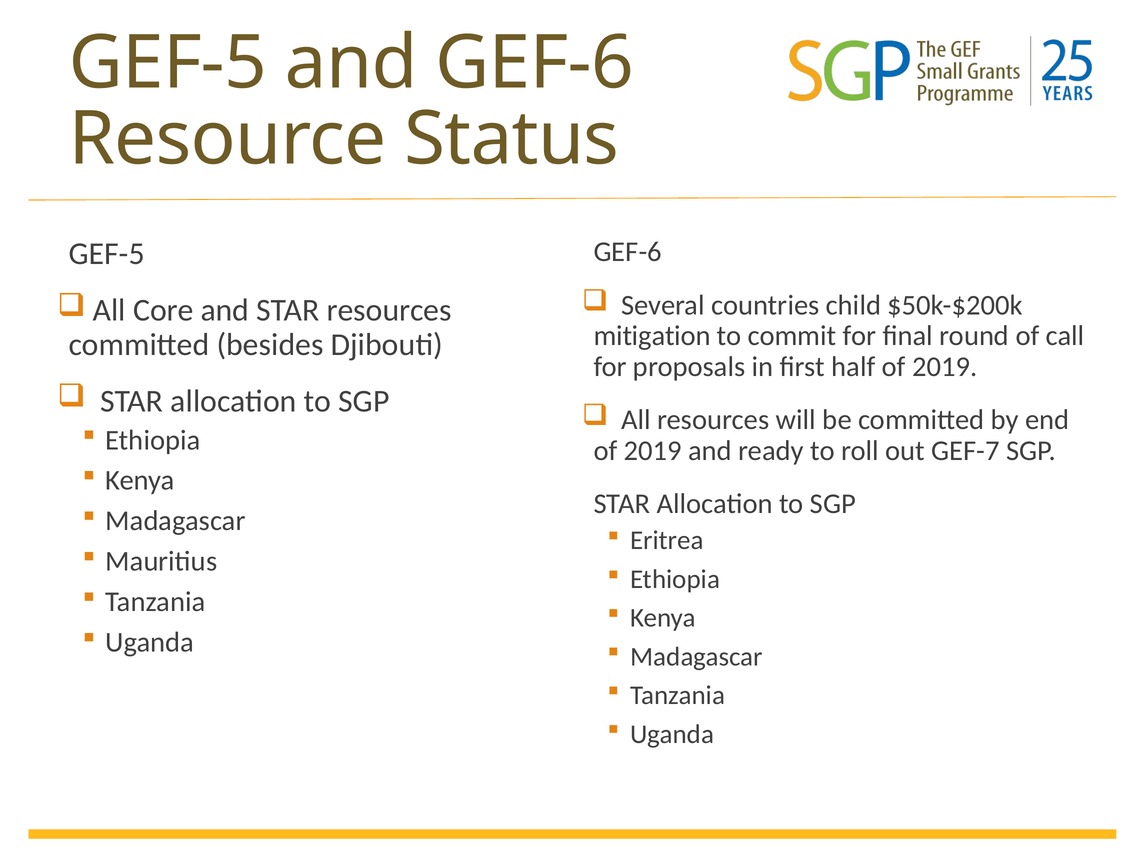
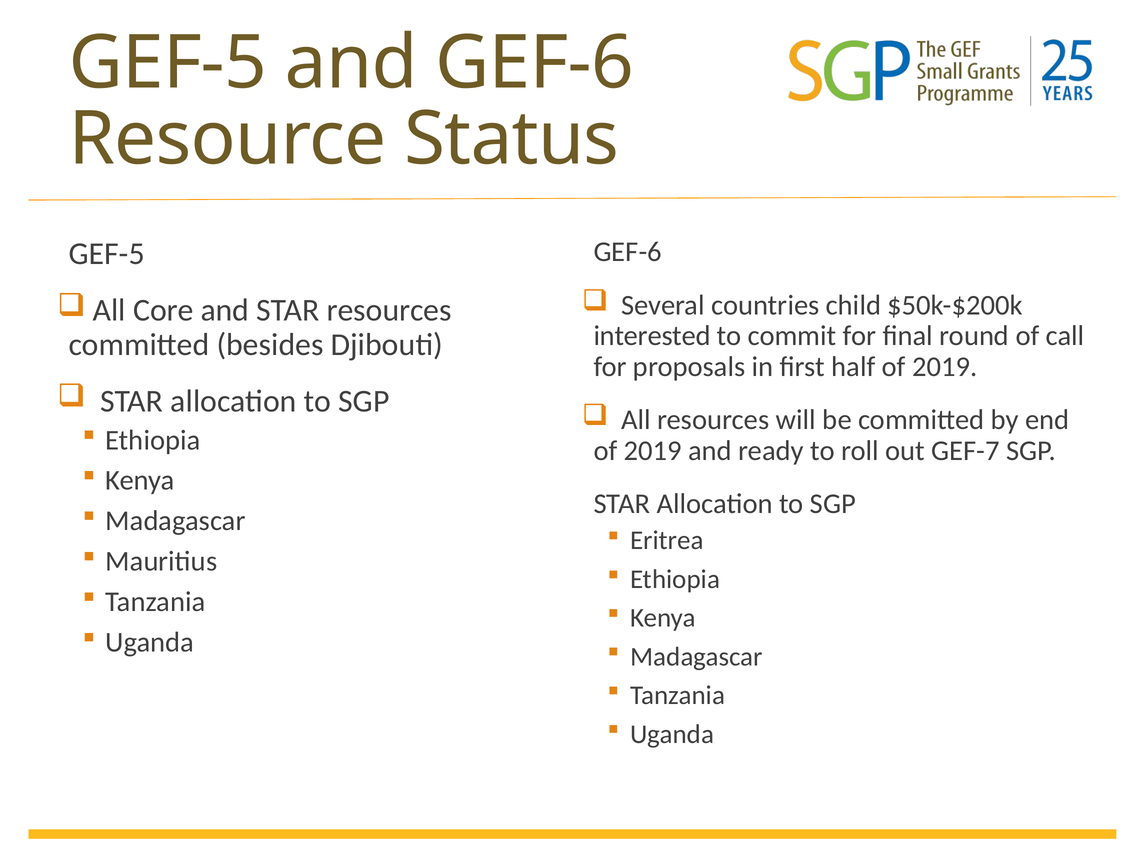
mitigation: mitigation -> interested
